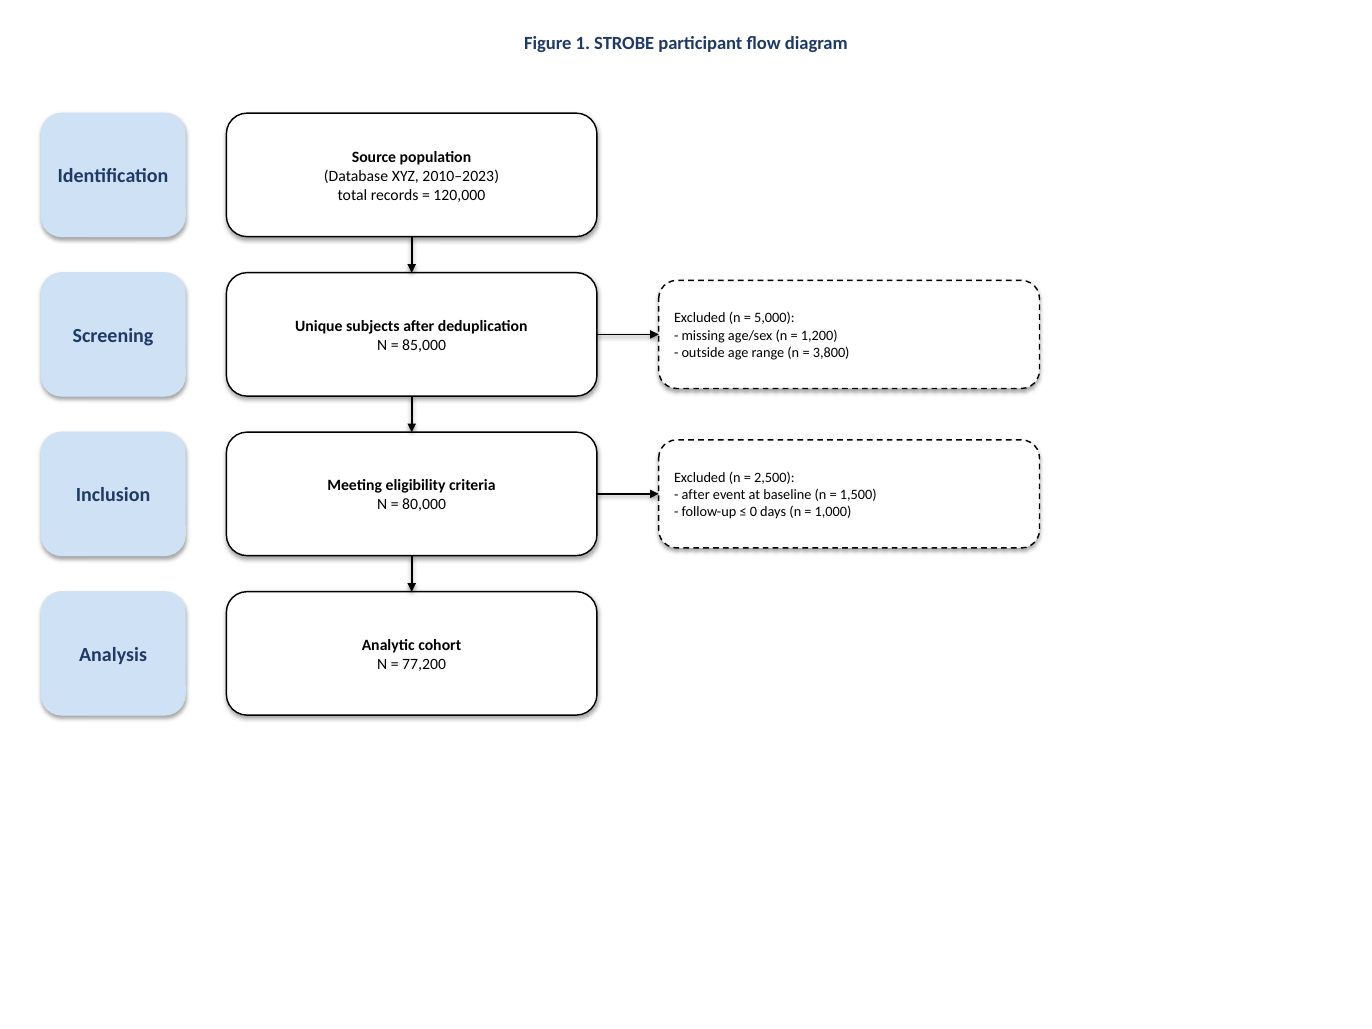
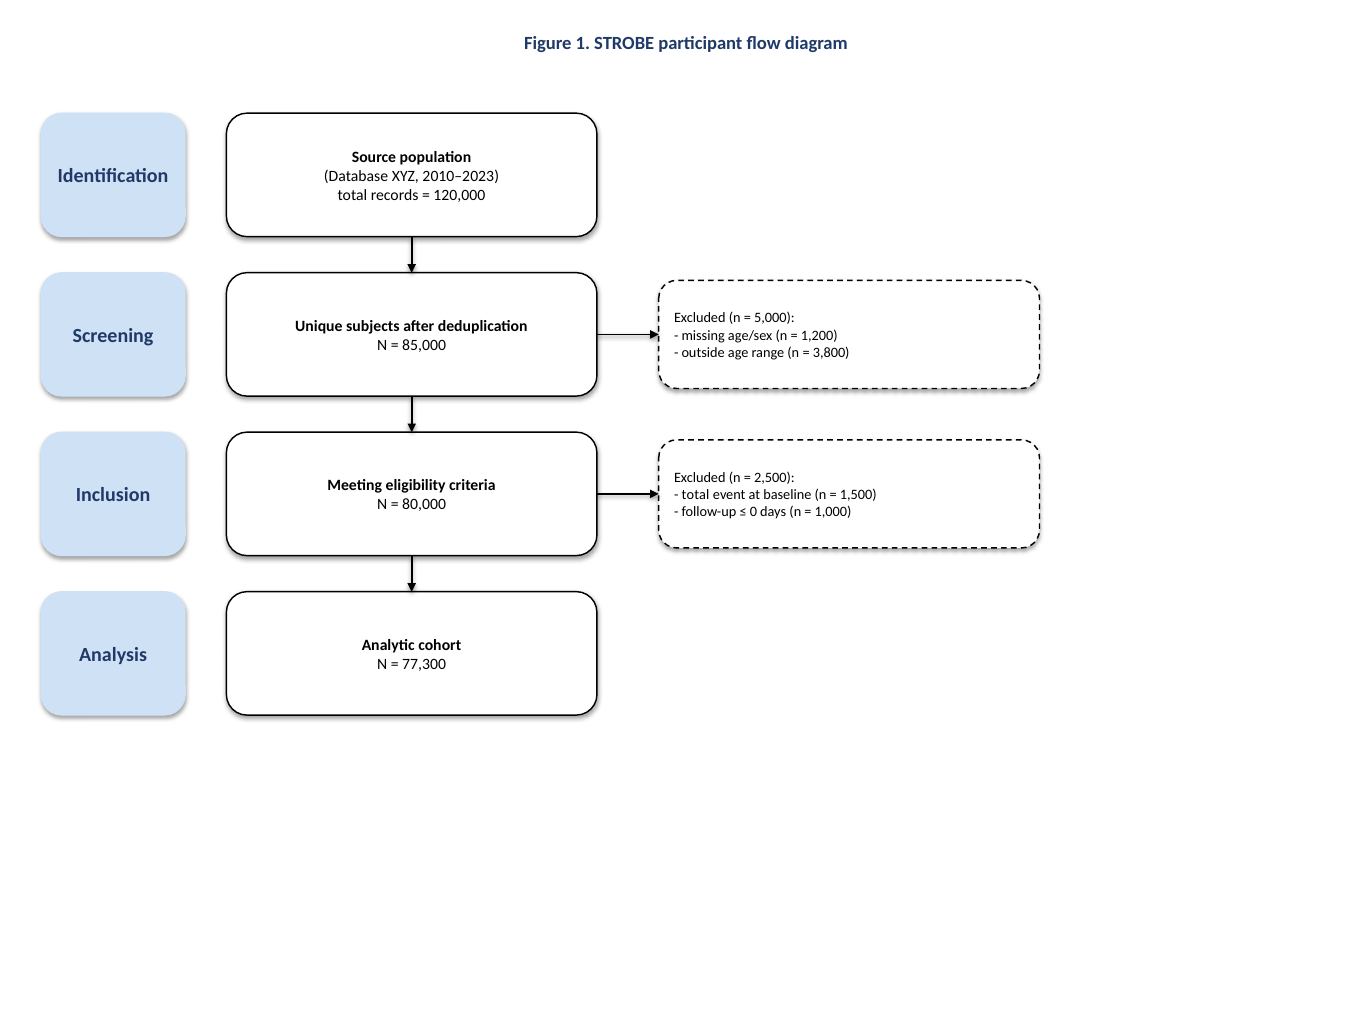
after at (696, 495): after -> total
77,200: 77,200 -> 77,300
